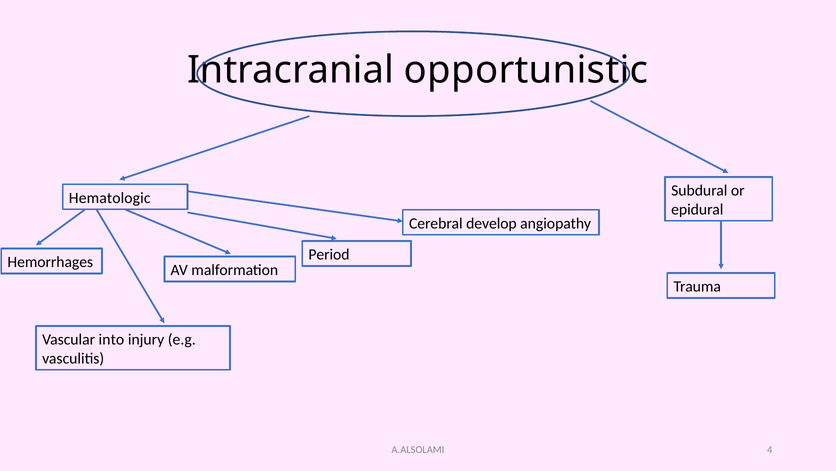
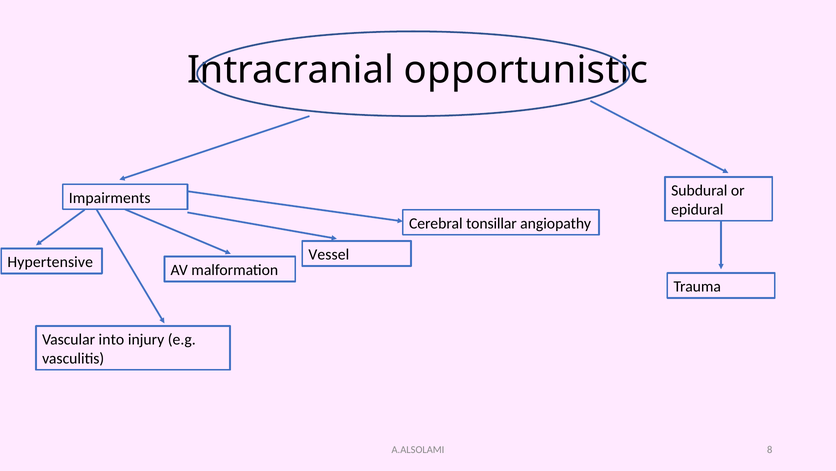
Hematologic: Hematologic -> Impairments
develop: develop -> tonsillar
Period: Period -> Vessel
Hemorrhages: Hemorrhages -> Hypertensive
4: 4 -> 8
